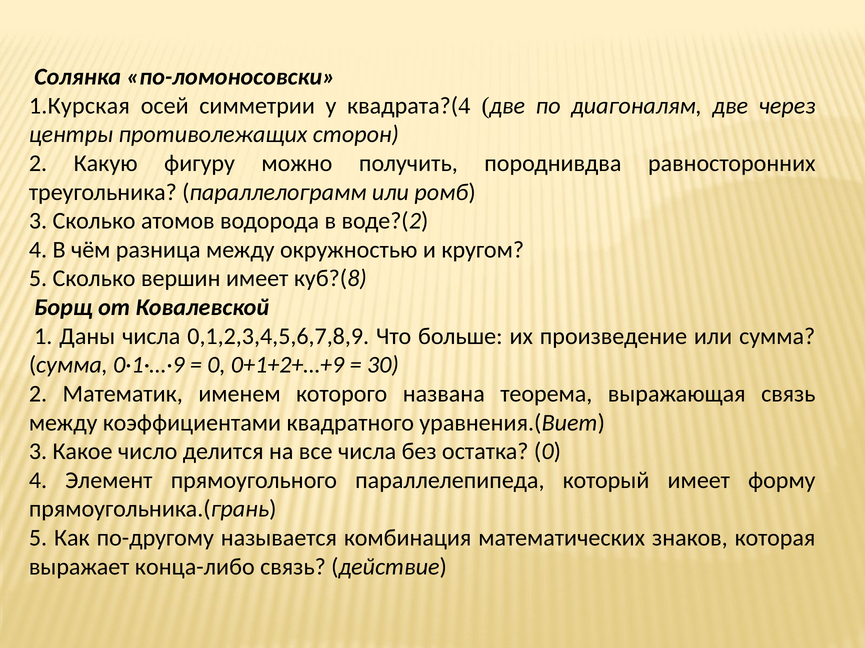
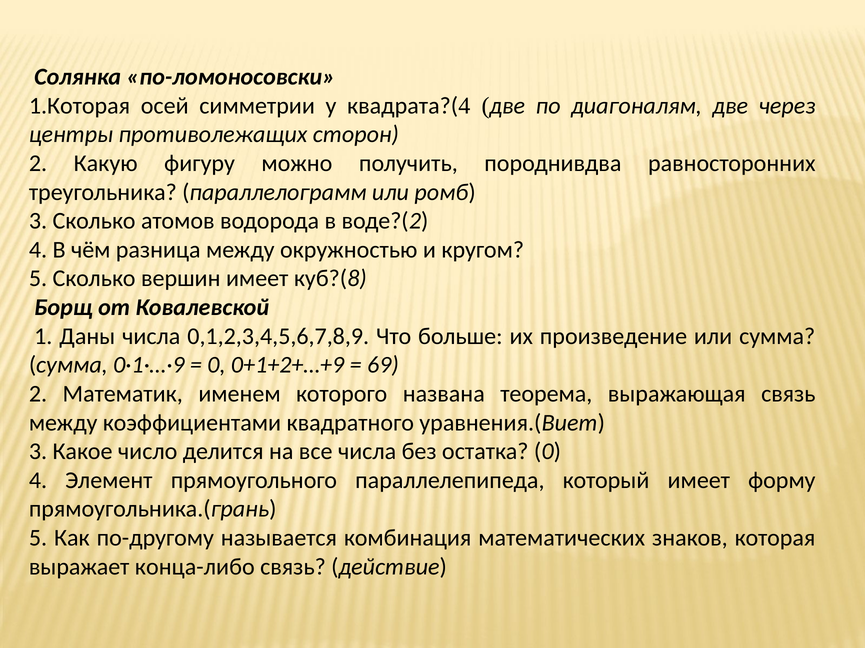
1.Курская: 1.Курская -> 1.Которая
30: 30 -> 69
